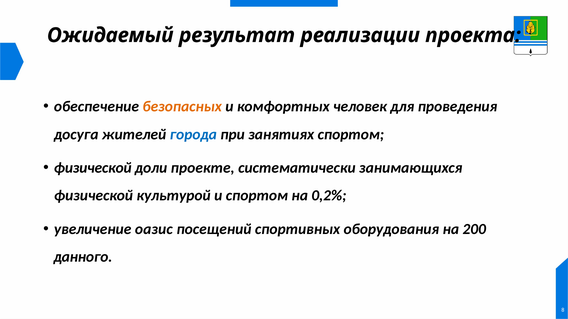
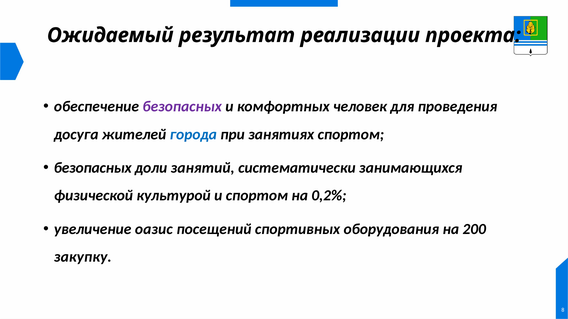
безопасных at (182, 107) colour: orange -> purple
физической at (93, 168): физической -> безопасных
проекте: проекте -> занятий
данного: данного -> закупку
